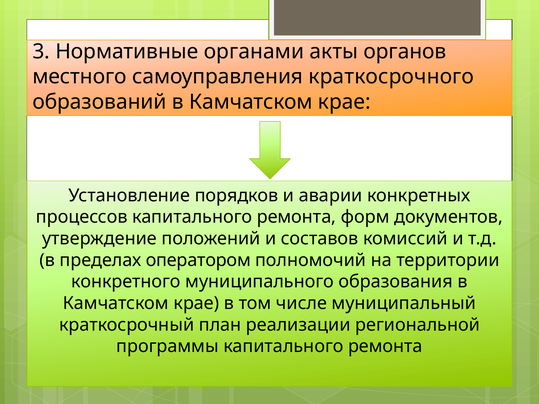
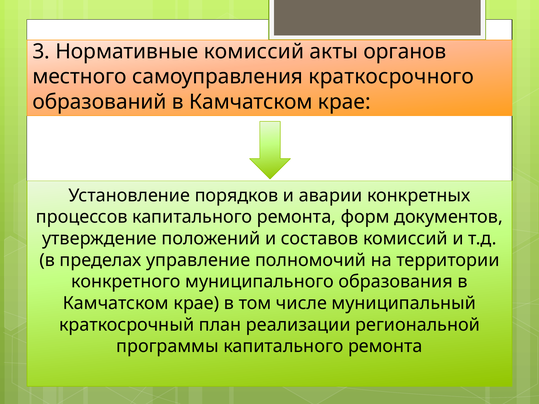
Нормативные органами: органами -> комиссий
оператором: оператором -> управление
